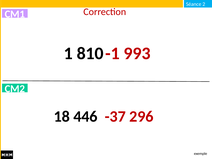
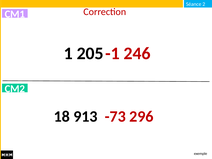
810: 810 -> 205
993: 993 -> 246
446: 446 -> 913
-37: -37 -> -73
